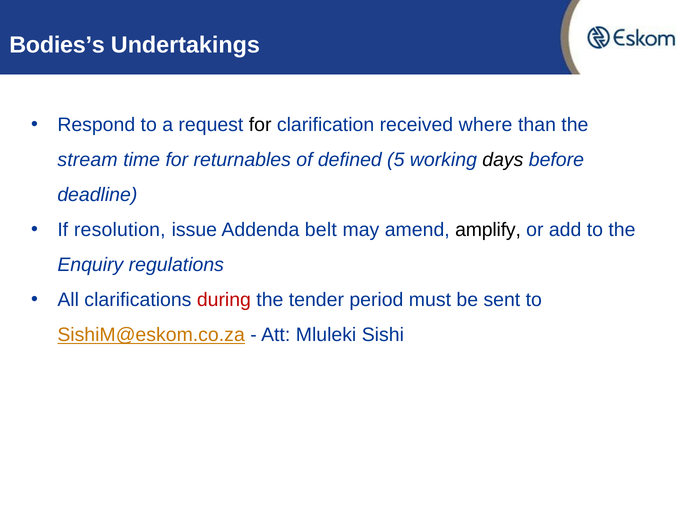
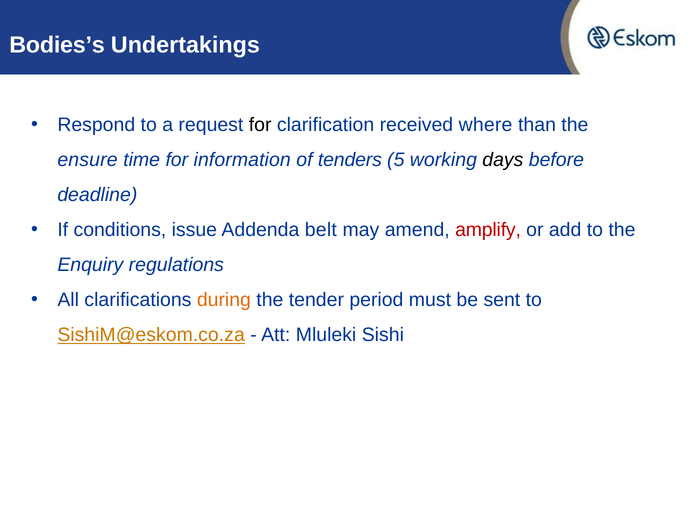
stream: stream -> ensure
returnables: returnables -> information
defined: defined -> tenders
resolution: resolution -> conditions
amplify colour: black -> red
during colour: red -> orange
